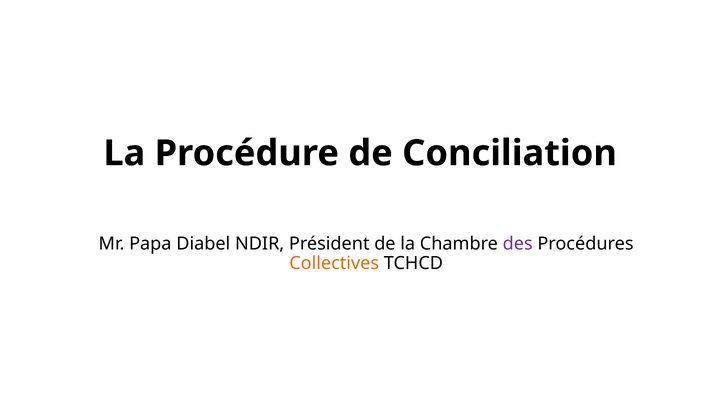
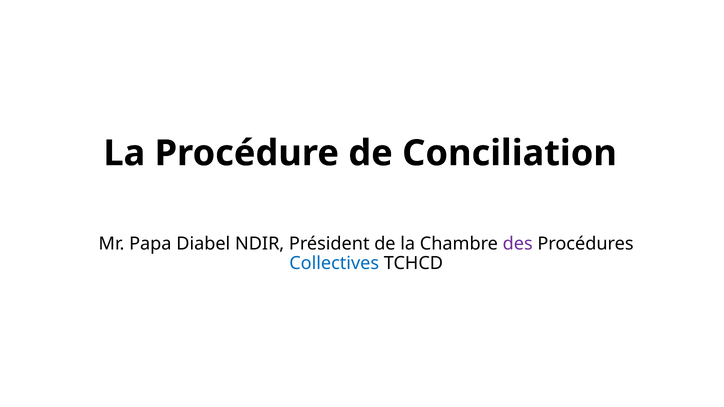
Collectives colour: orange -> blue
